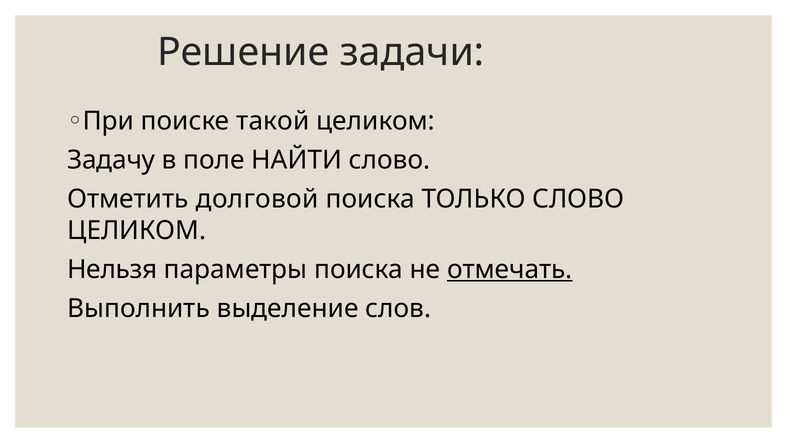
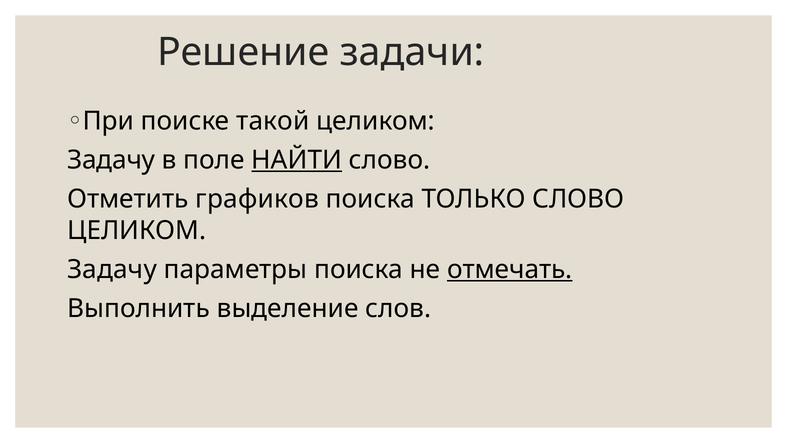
НАЙТИ underline: none -> present
долговой: долговой -> графиков
Нельзя at (112, 269): Нельзя -> Задачу
